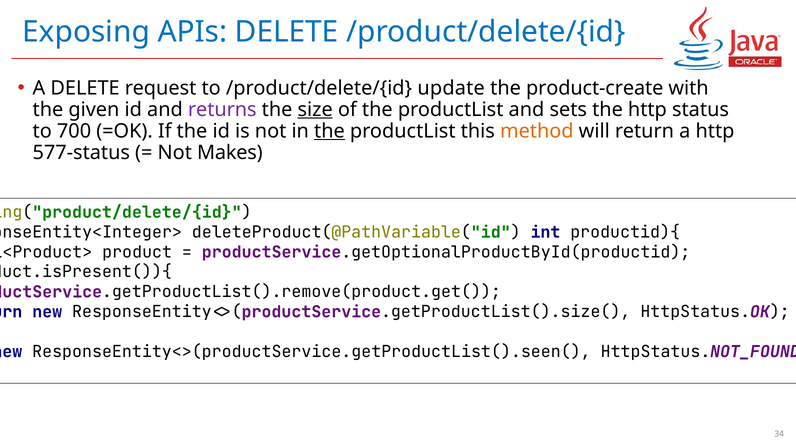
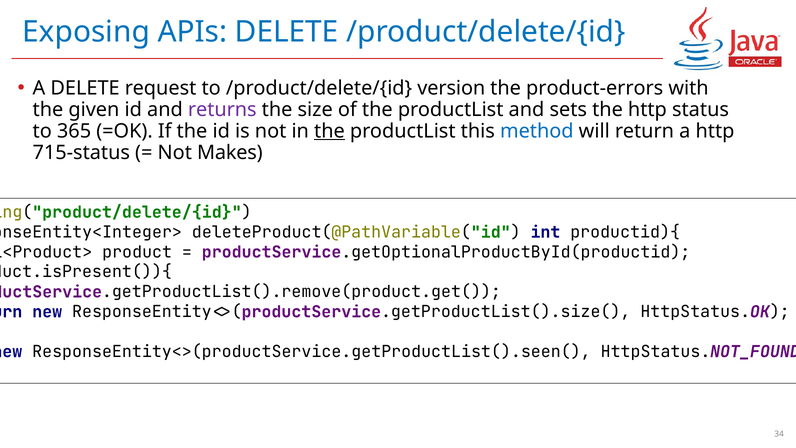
update: update -> version
product-create: product-create -> product-errors
size underline: present -> none
700: 700 -> 365
method colour: orange -> blue
577-status: 577-status -> 715-status
